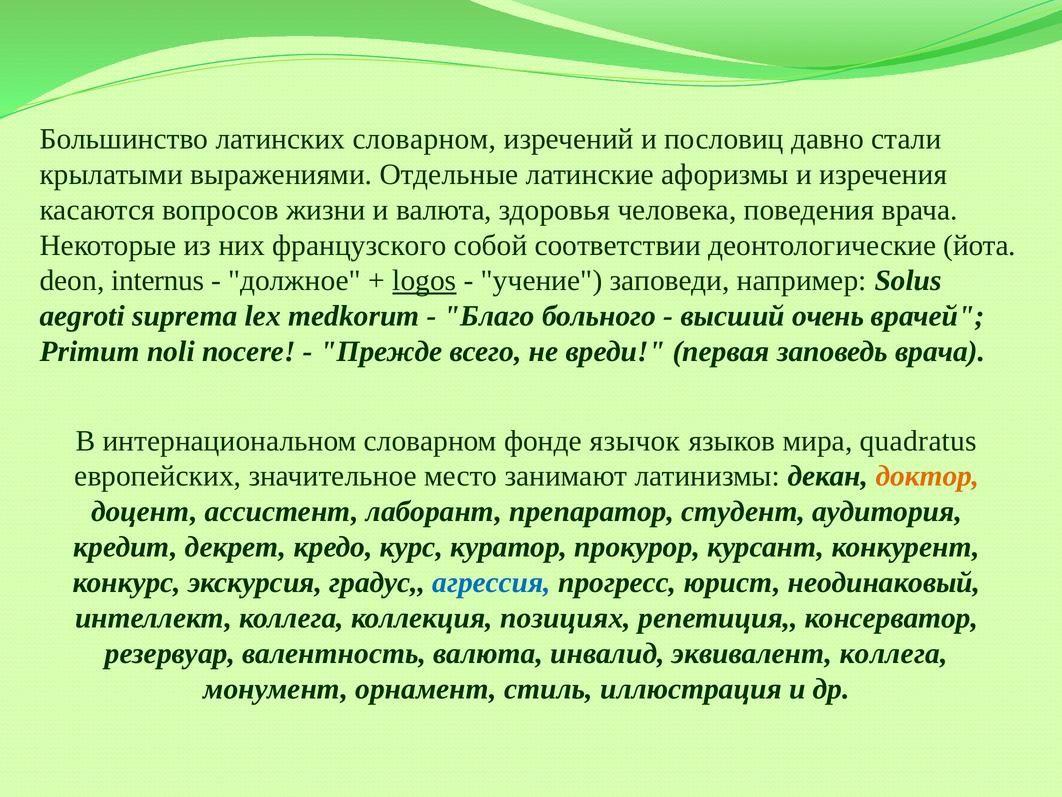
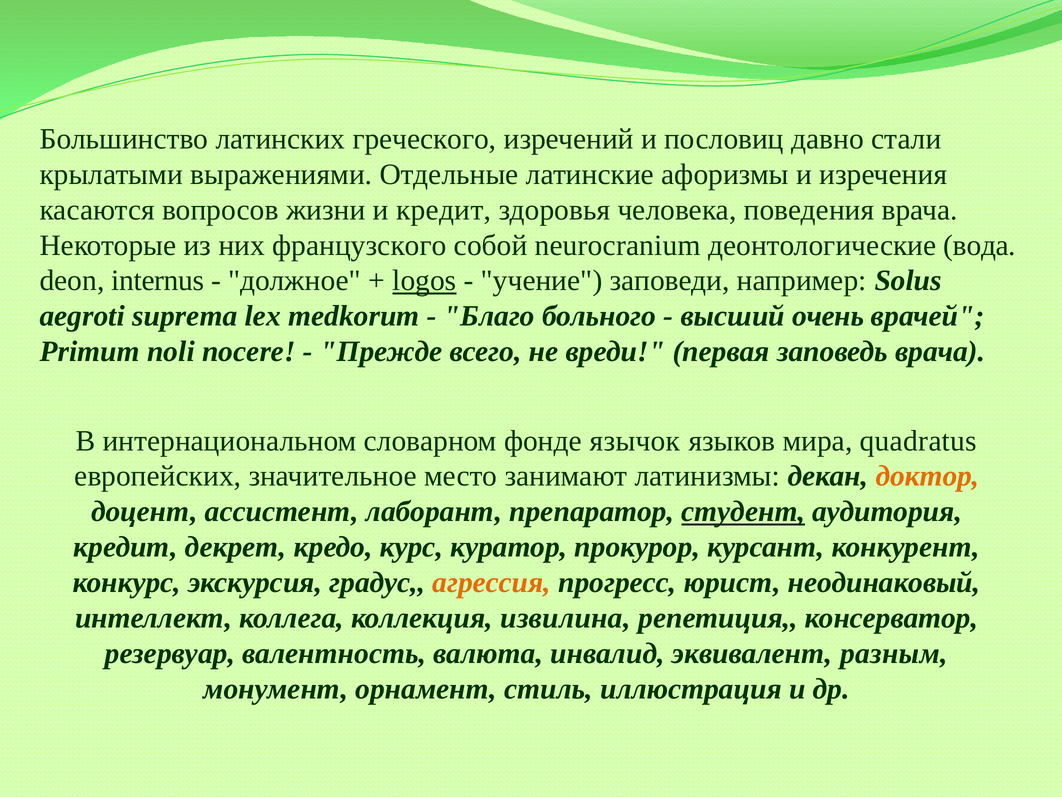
латинских словарном: словарном -> греческого
и валюта: валюта -> кредит
соответствии: соответствии -> neurocranium
йота: йота -> вода
студент underline: none -> present
агрессия colour: blue -> orange
позициях: позициях -> извилина
эквивалент коллега: коллега -> разным
